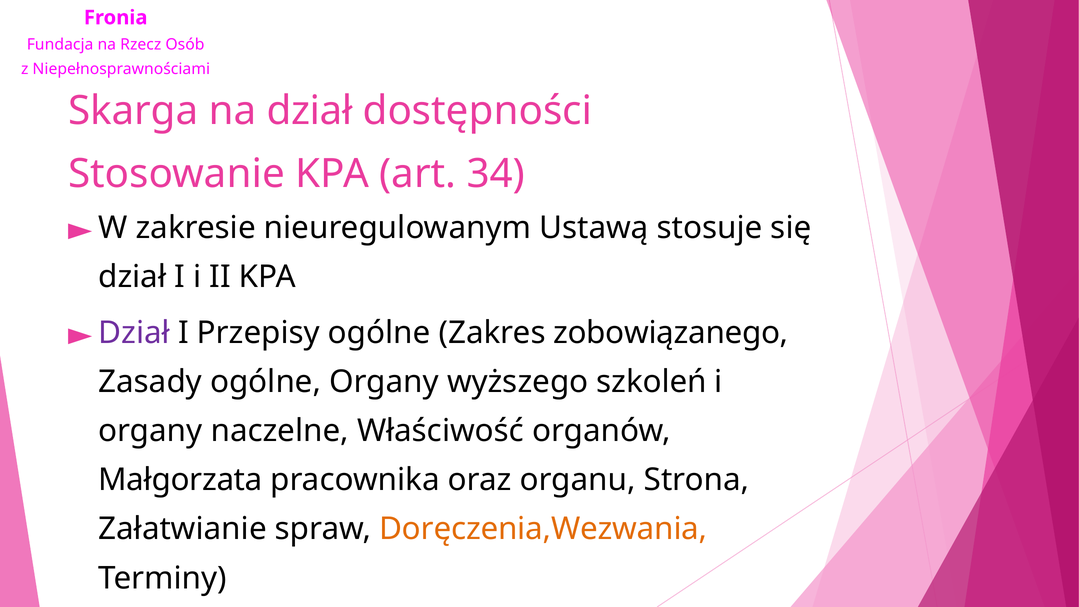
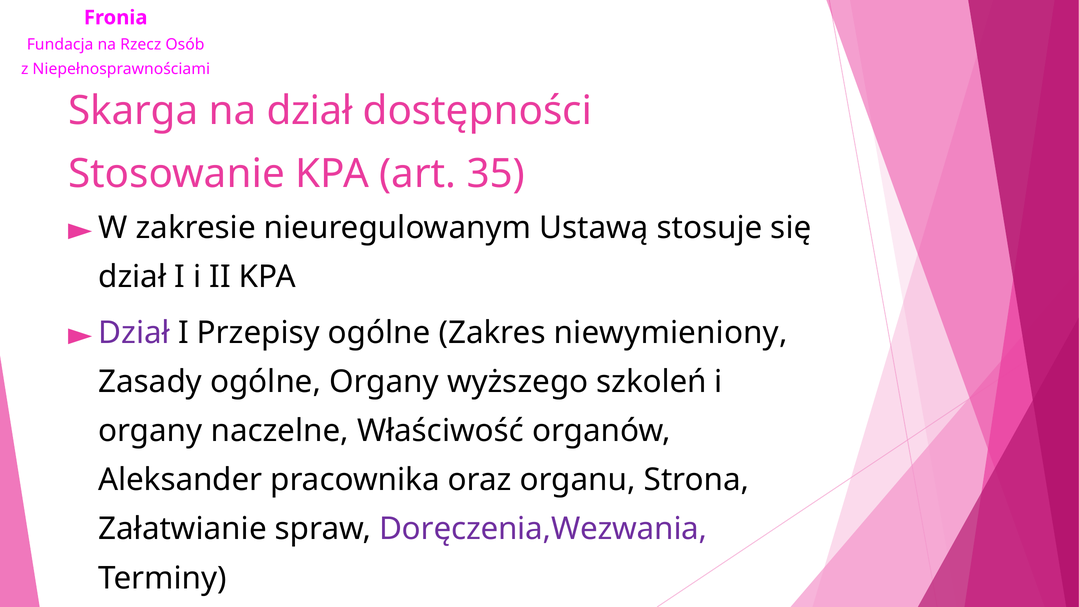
34: 34 -> 35
zobowiązanego: zobowiązanego -> niewymieniony
Małgorzata: Małgorzata -> Aleksander
Doręczenia,Wezwania colour: orange -> purple
